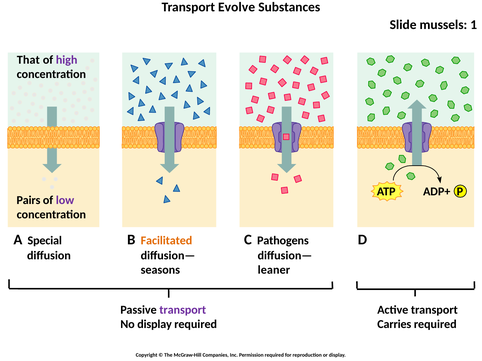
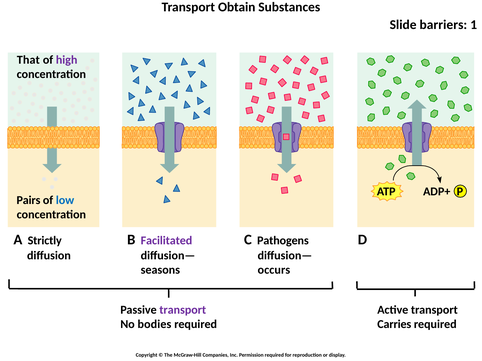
Evolve: Evolve -> Obtain
mussels: mussels -> barriers
low colour: purple -> blue
Special: Special -> Strictly
Facilitated colour: orange -> purple
leaner: leaner -> occurs
No display: display -> bodies
